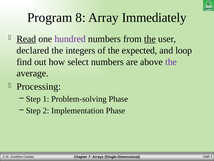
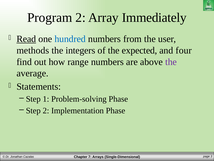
Program 8: 8 -> 2
hundred colour: purple -> blue
the at (150, 39) underline: present -> none
declared: declared -> methods
loop: loop -> four
select: select -> range
Processing: Processing -> Statements
